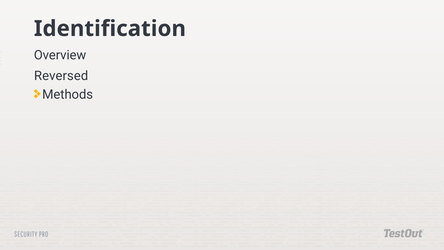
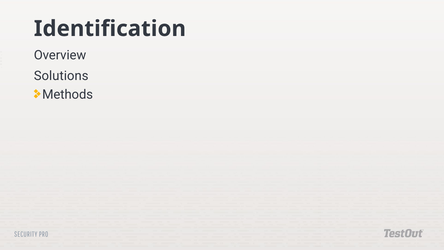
Reversed: Reversed -> Solutions
